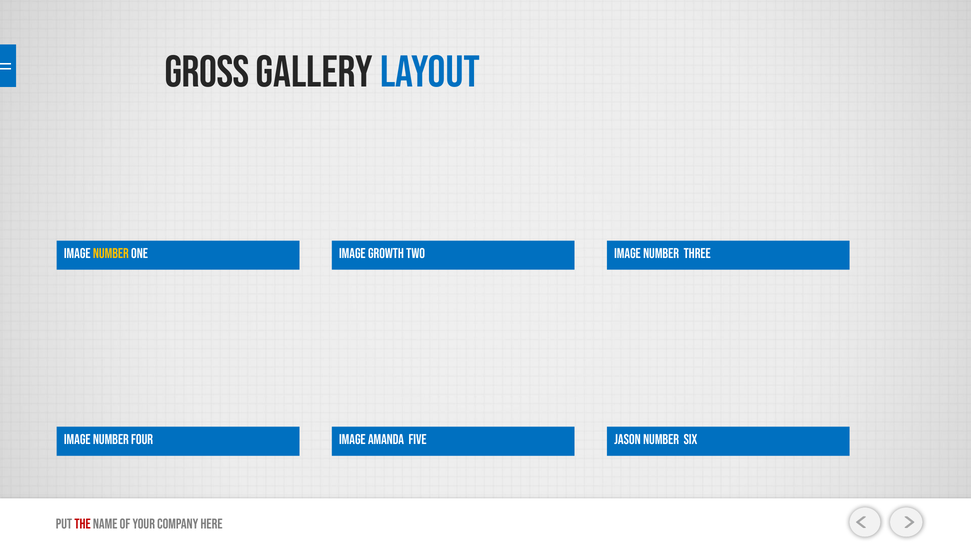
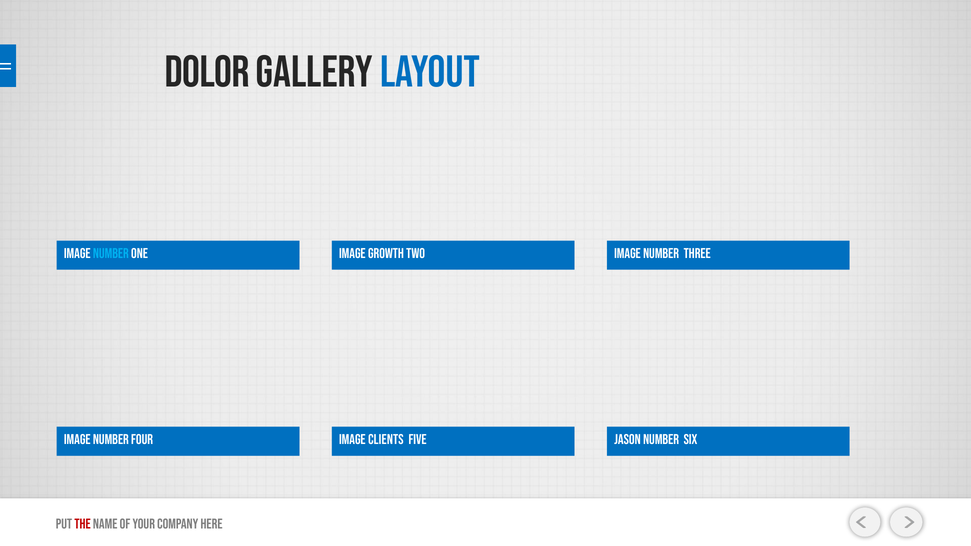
GROSS: GROSS -> DOLOR
NUMBER at (111, 254) colour: yellow -> light blue
AMANDA: AMANDA -> CLIENTS
